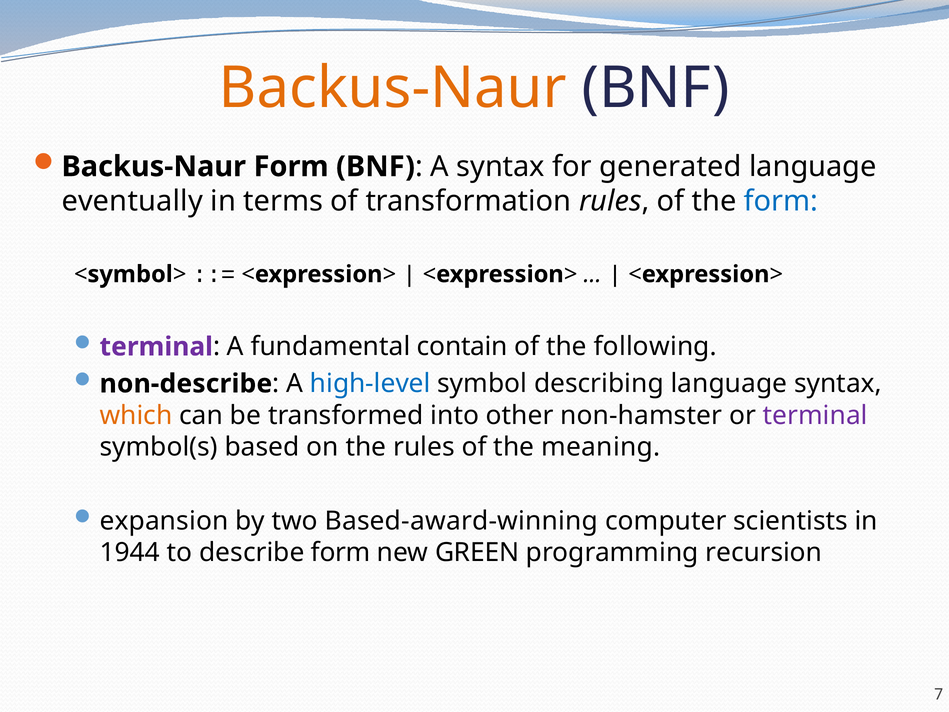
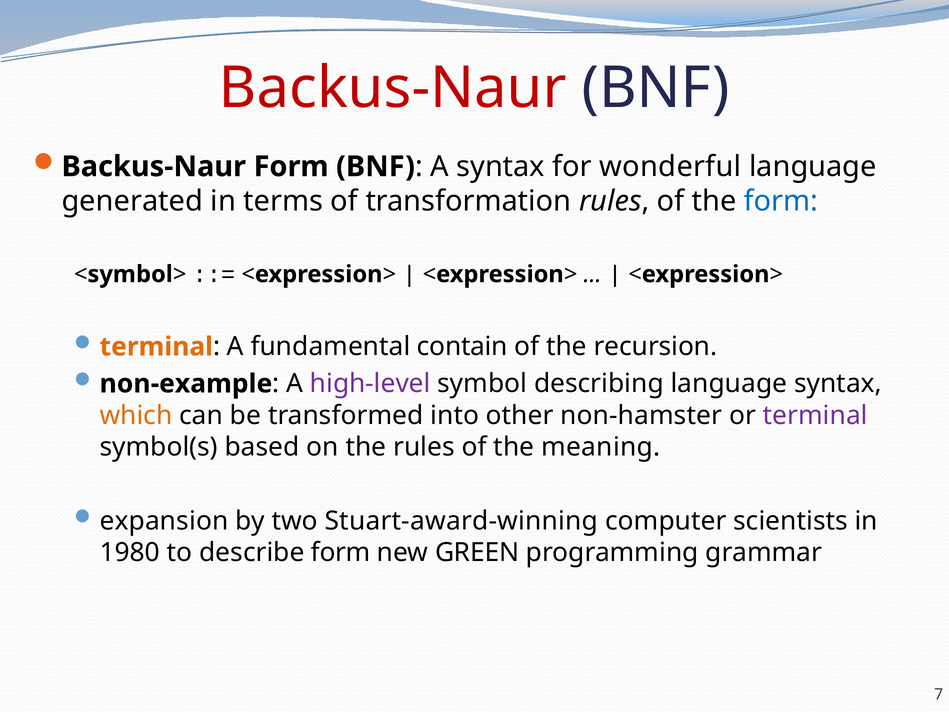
Backus-Naur at (393, 88) colour: orange -> red
generated: generated -> wonderful
eventually: eventually -> generated
terminal at (156, 347) colour: purple -> orange
following: following -> recursion
non-describe: non-describe -> non-example
high-level colour: blue -> purple
Based-award-winning: Based-award-winning -> Stuart-award-winning
1944: 1944 -> 1980
recursion: recursion -> grammar
